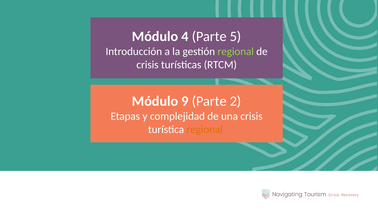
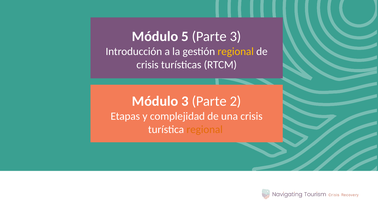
4: 4 -> 5
Parte 5: 5 -> 3
regional at (236, 51) colour: light green -> yellow
Módulo 9: 9 -> 3
